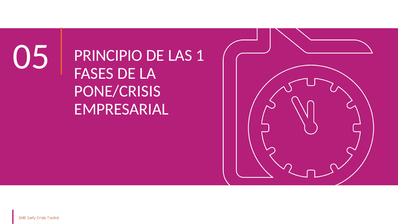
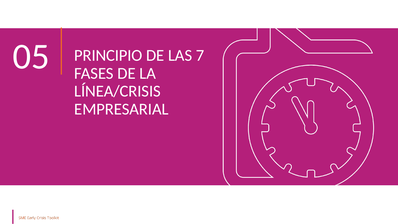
1: 1 -> 7
PONE/CRISIS: PONE/CRISIS -> LÍNEA/CRISIS
